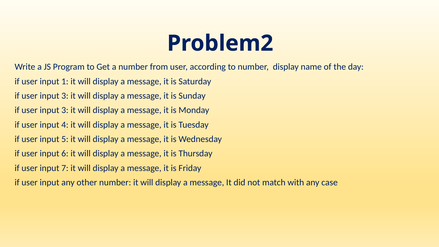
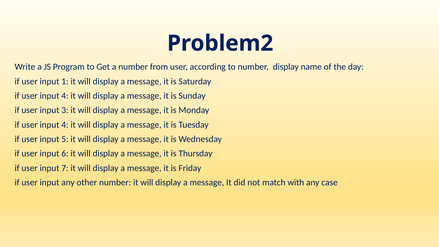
3 at (65, 96): 3 -> 4
